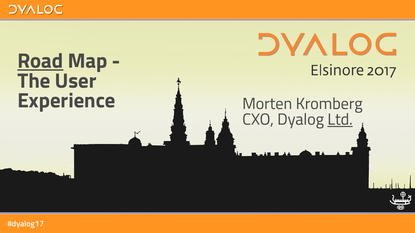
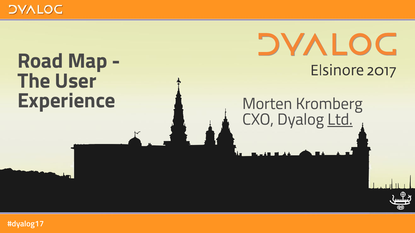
Road at (40, 61) underline: present -> none
